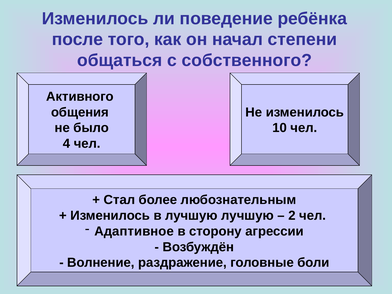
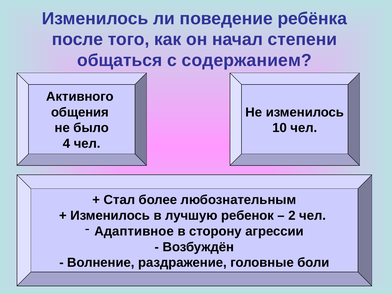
собственного: собственного -> содержанием
лучшую лучшую: лучшую -> ребенок
